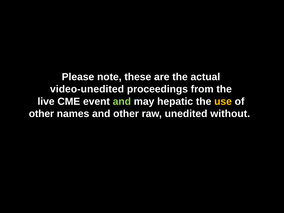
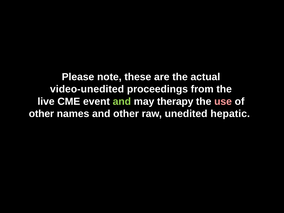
hepatic: hepatic -> therapy
use colour: yellow -> pink
without: without -> hepatic
